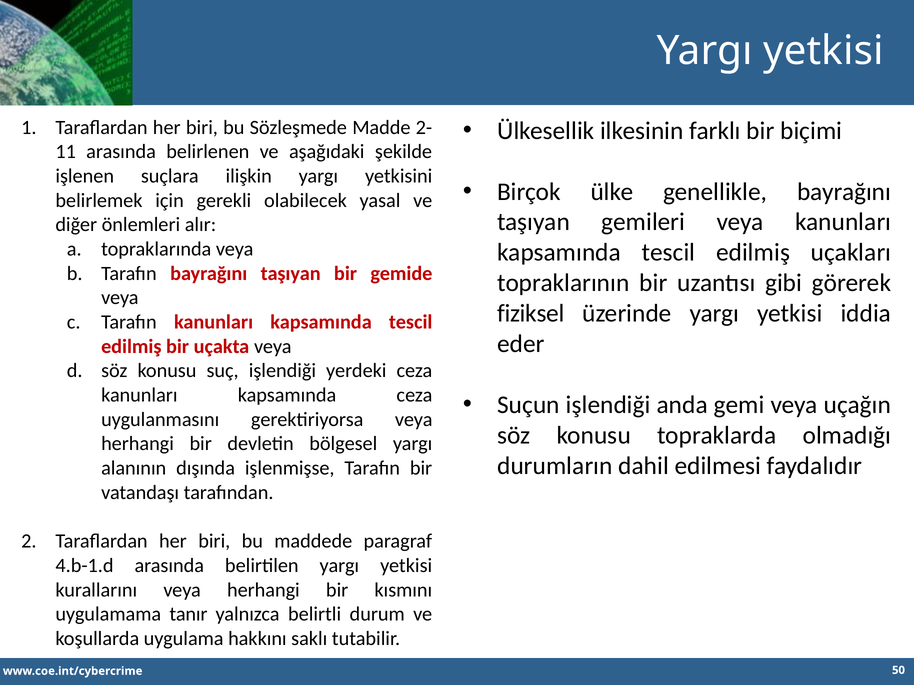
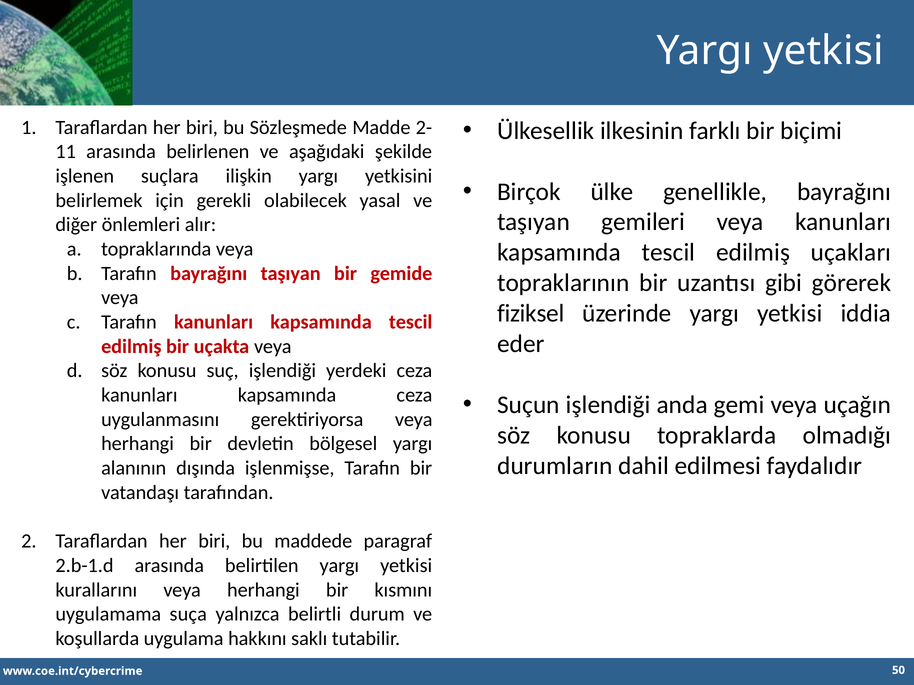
4.b-1.d: 4.b-1.d -> 2.b-1.d
tanır: tanır -> suça
